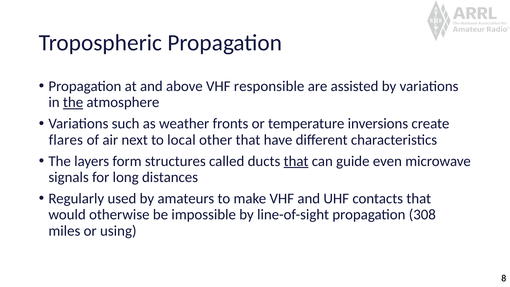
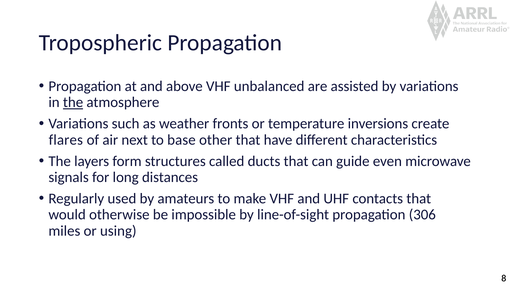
responsible: responsible -> unbalanced
local: local -> base
that at (296, 161) underline: present -> none
308: 308 -> 306
